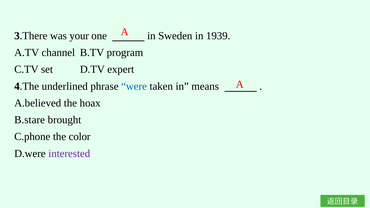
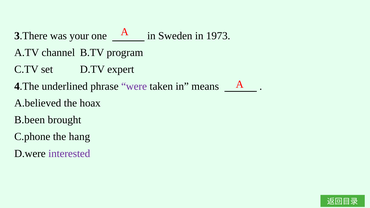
1939: 1939 -> 1973
were colour: blue -> purple
B.stare: B.stare -> B.been
color: color -> hang
